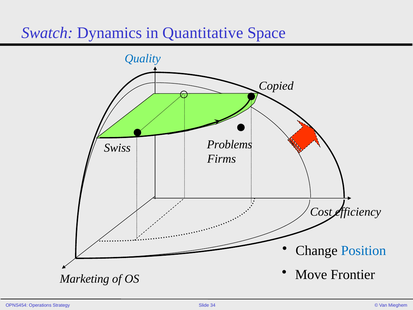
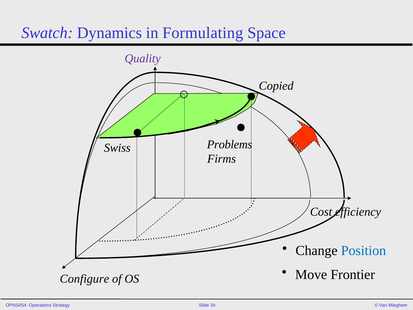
Quantitative: Quantitative -> Formulating
Quality colour: blue -> purple
Marketing: Marketing -> Configure
